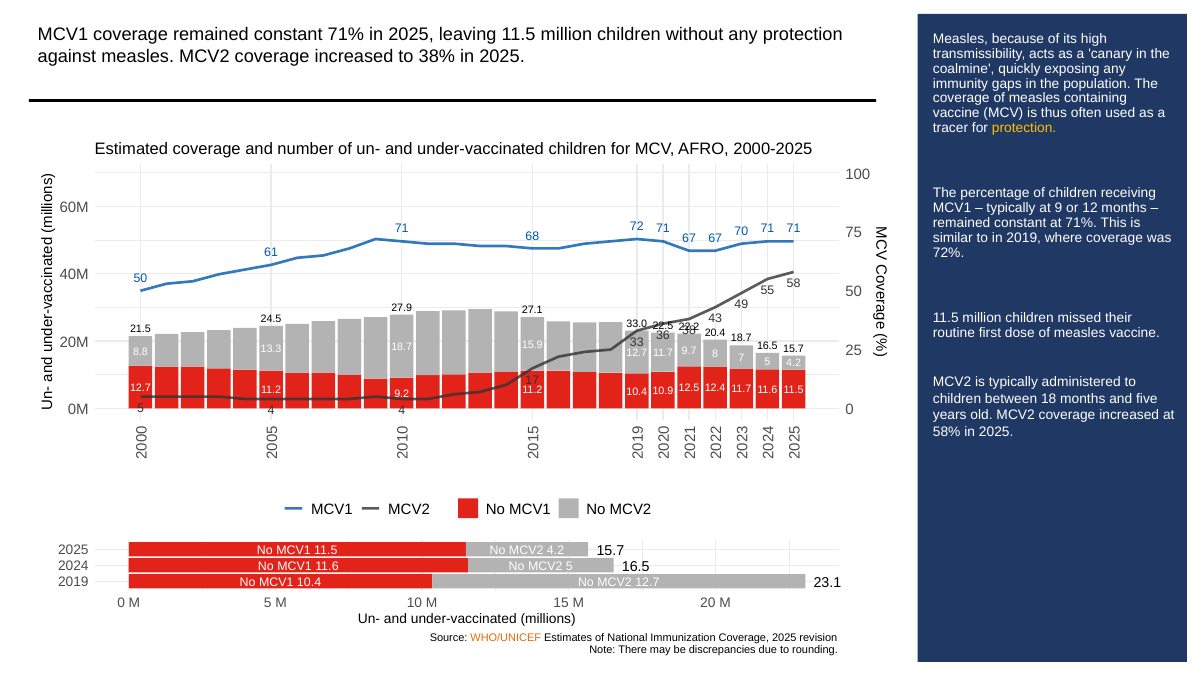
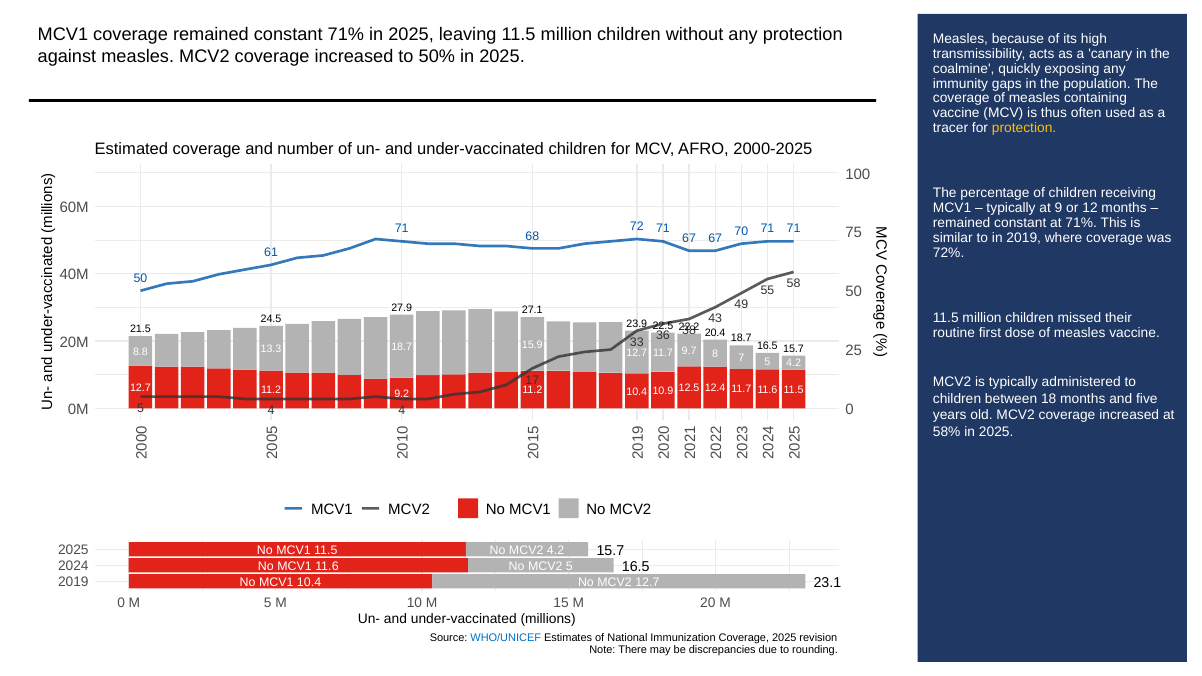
38%: 38% -> 50%
33.0: 33.0 -> 23.9
WHO/UNICEF colour: orange -> blue
